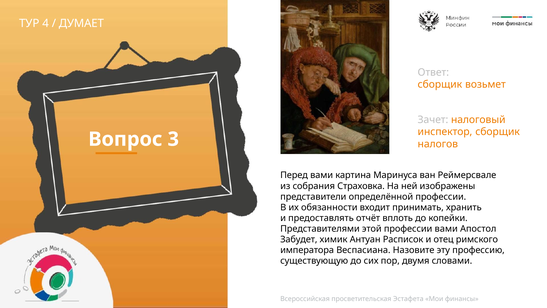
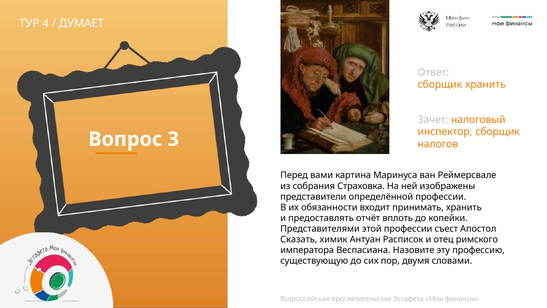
сборщик возьмет: возьмет -> хранить
профессии вами: вами -> съест
Забудет: Забудет -> Сказать
